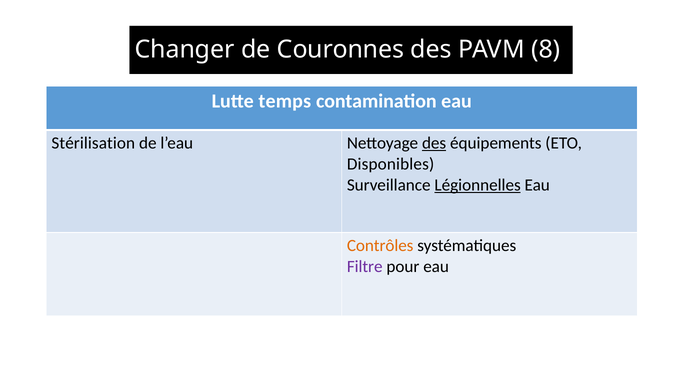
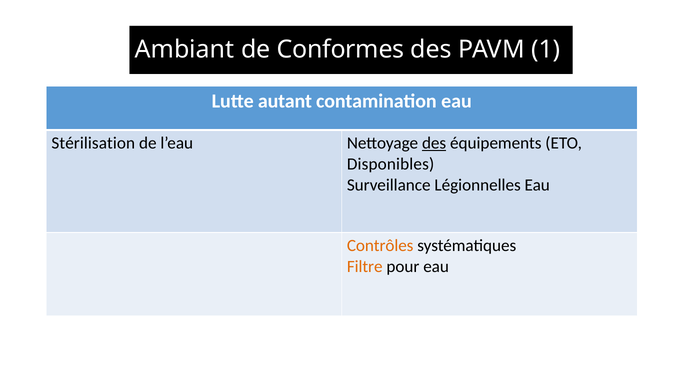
Changer: Changer -> Ambiant
Couronnes: Couronnes -> Conformes
8: 8 -> 1
temps: temps -> autant
Légionnelles underline: present -> none
Filtre colour: purple -> orange
